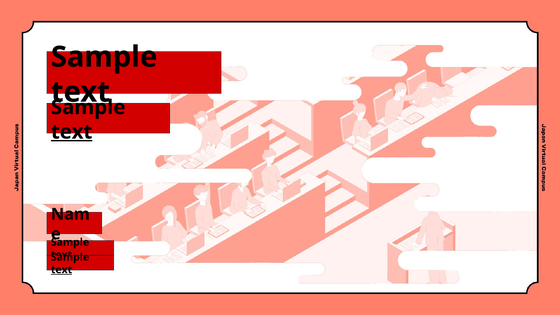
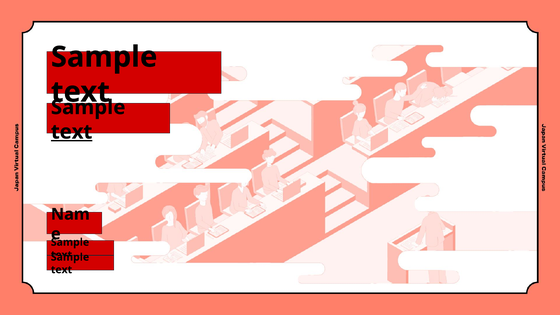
text at (62, 270) underline: present -> none
